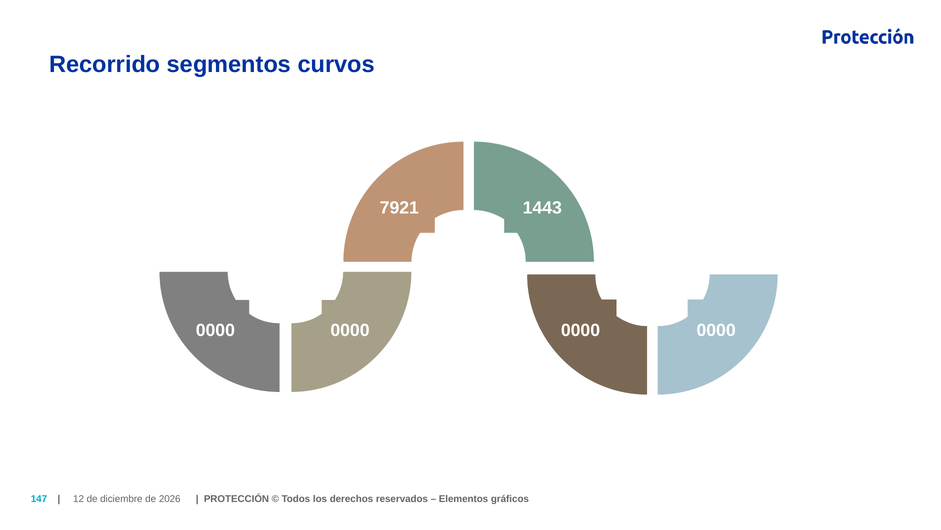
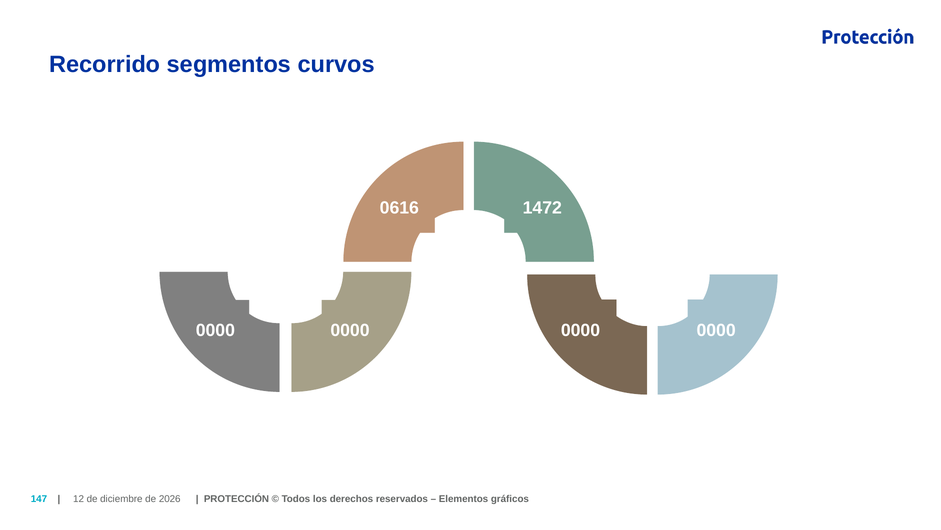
7921: 7921 -> 0616
1443: 1443 -> 1472
